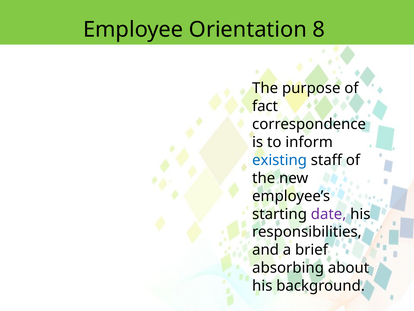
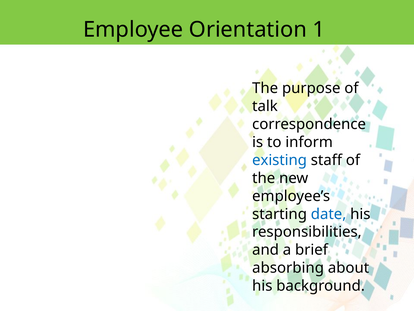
8: 8 -> 1
fact: fact -> talk
date colour: purple -> blue
